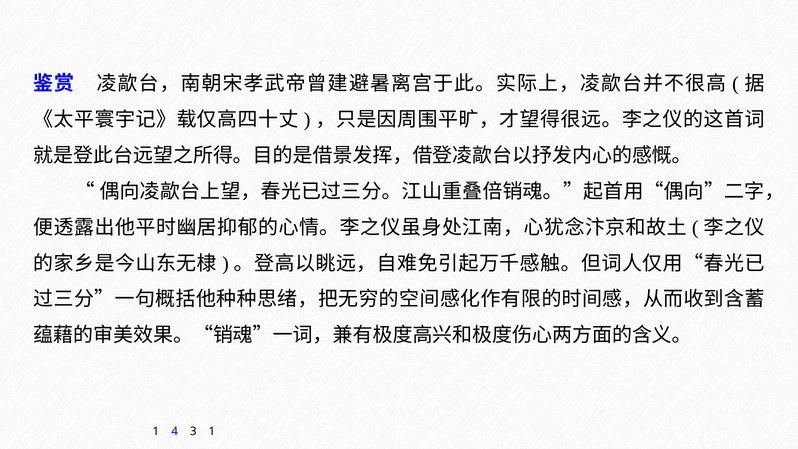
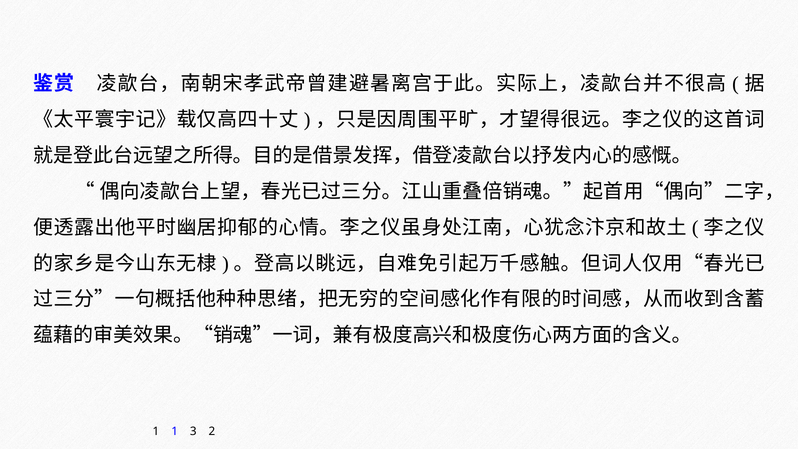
1 4: 4 -> 1
3 1: 1 -> 2
